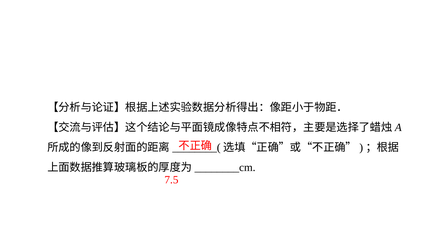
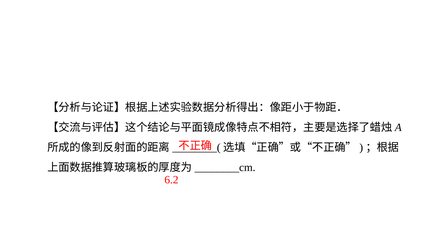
7.5: 7.5 -> 6.2
